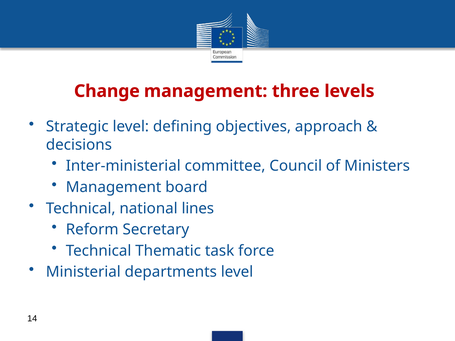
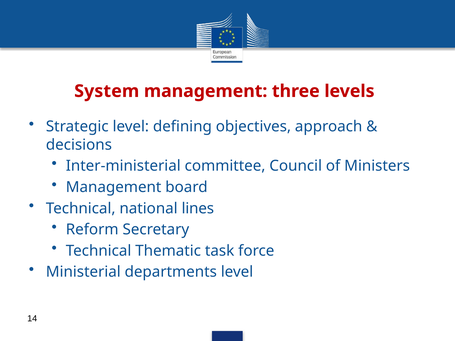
Change: Change -> System
